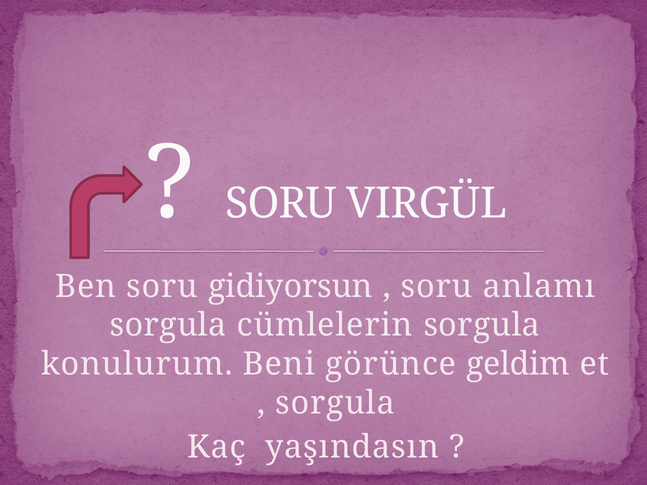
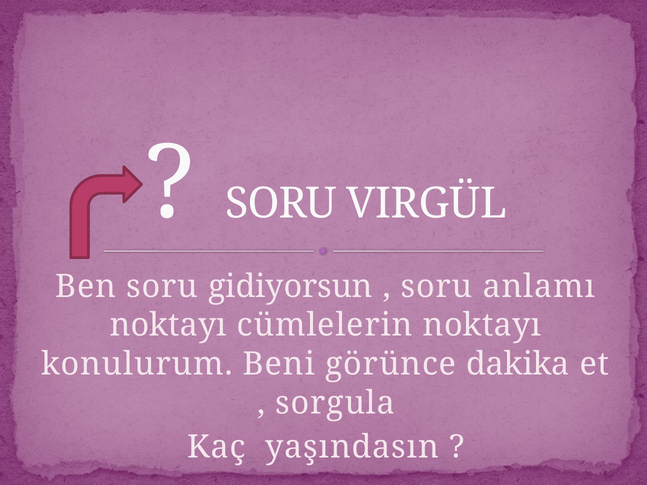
sorgula at (168, 325): sorgula -> noktayı
cümlelerin sorgula: sorgula -> noktayı
geldim: geldim -> dakika
